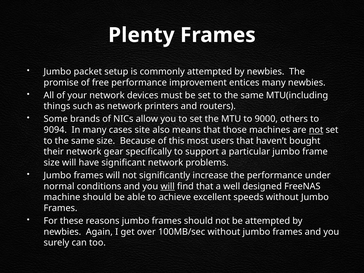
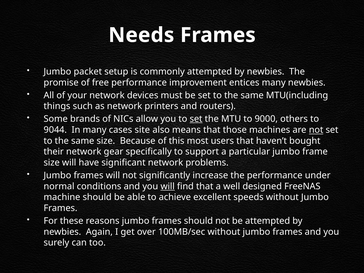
Plenty: Plenty -> Needs
set at (196, 119) underline: none -> present
9094: 9094 -> 9044
